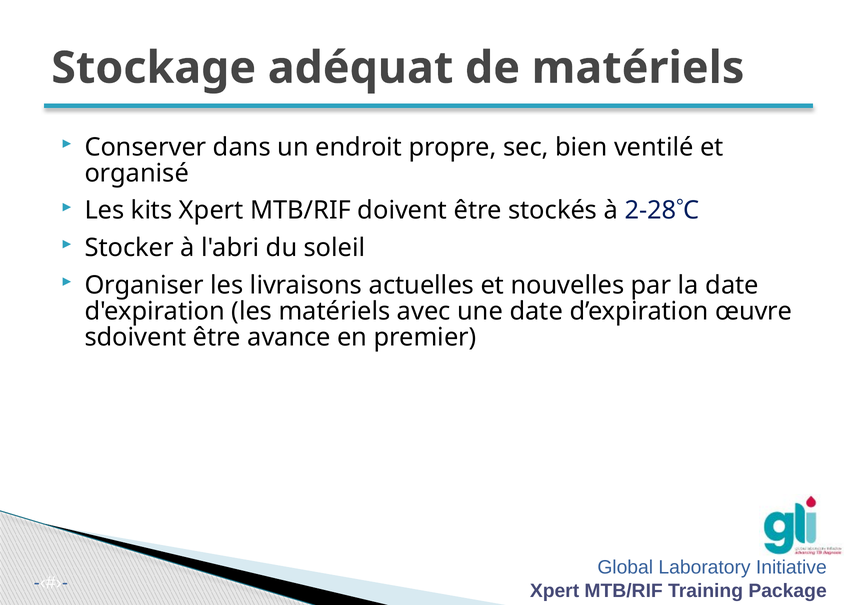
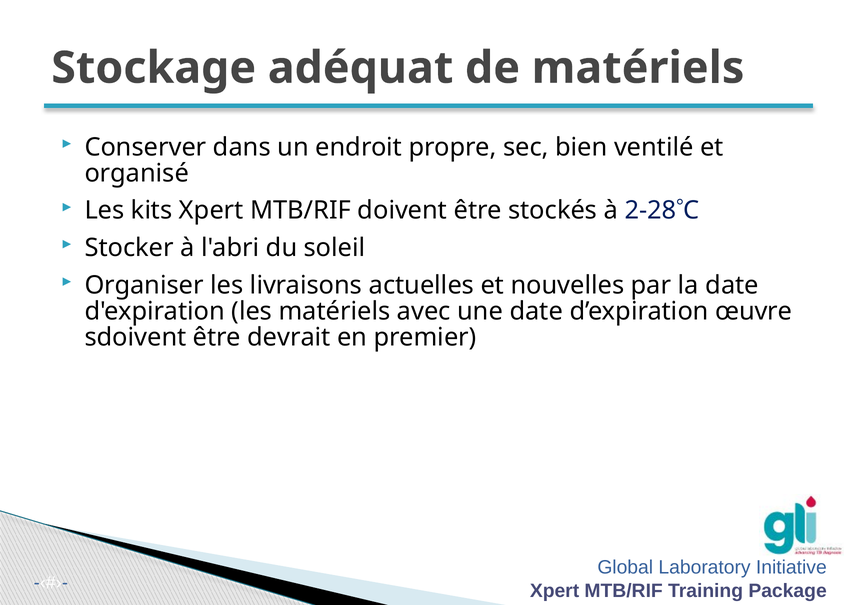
avance: avance -> devrait
